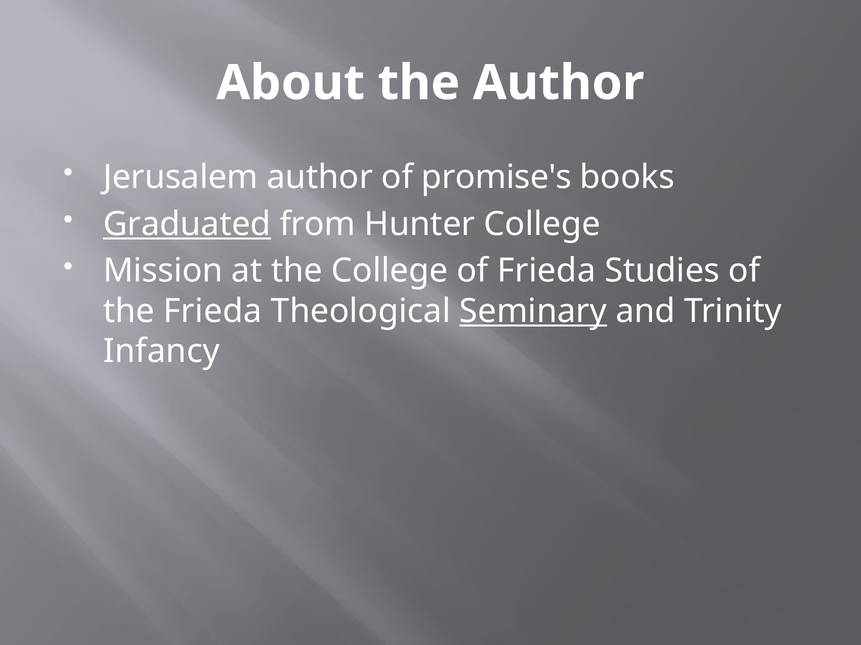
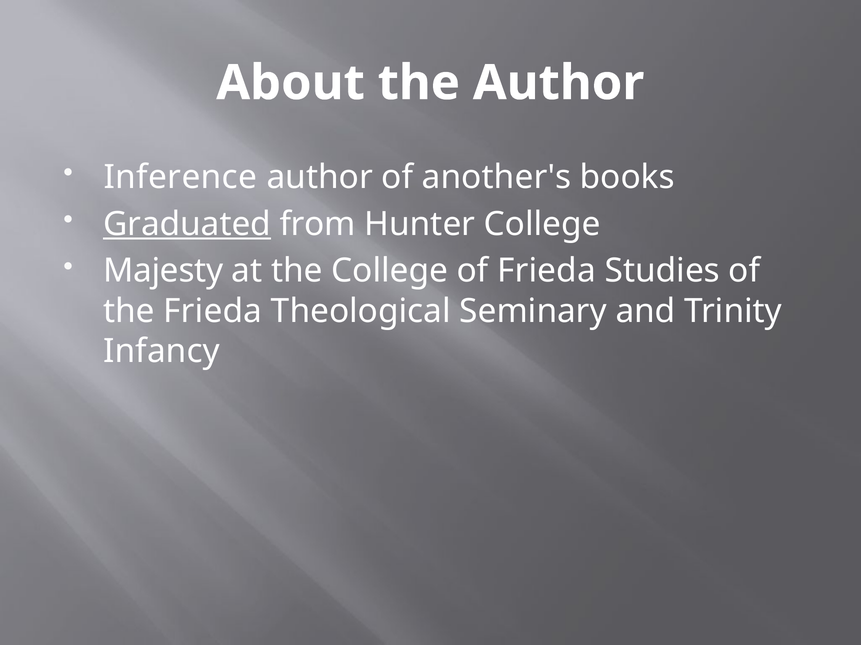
Jerusalem: Jerusalem -> Inference
promise's: promise's -> another's
Mission: Mission -> Majesty
Seminary underline: present -> none
